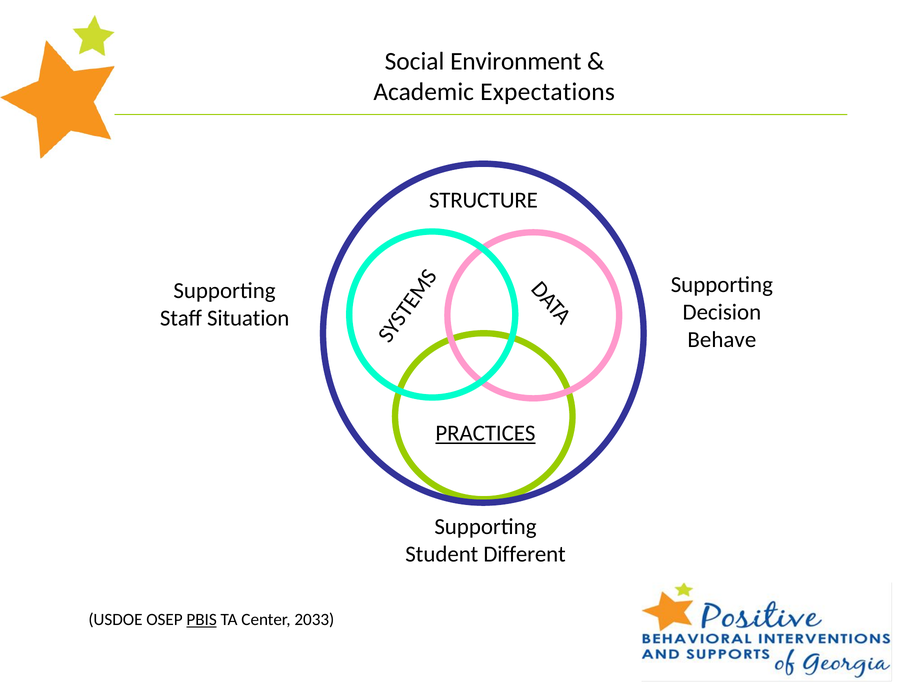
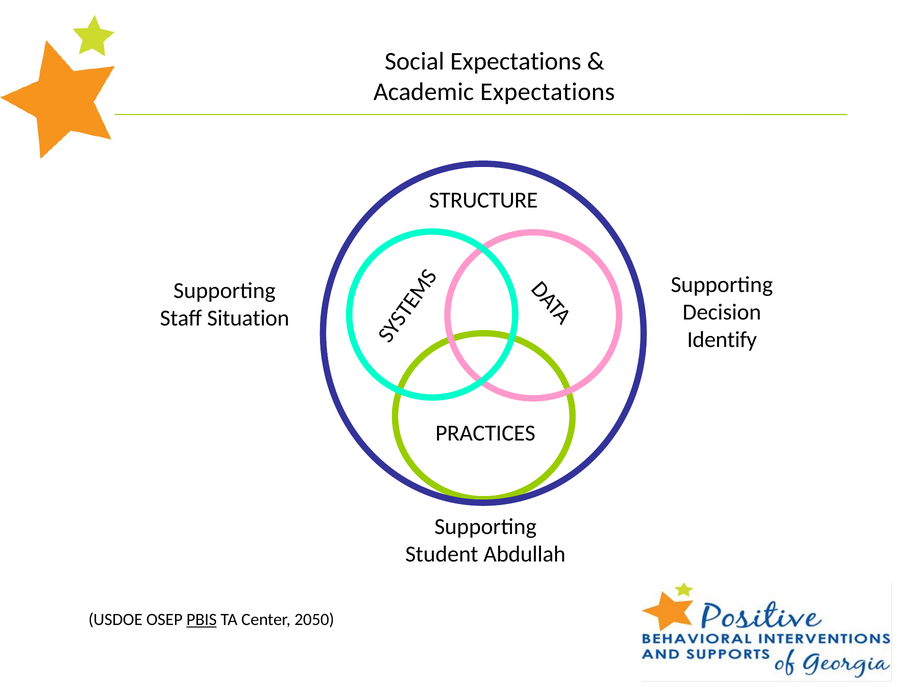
Social Environment: Environment -> Expectations
Behave: Behave -> Identify
PRACTICES underline: present -> none
Different: Different -> Abdullah
2033: 2033 -> 2050
